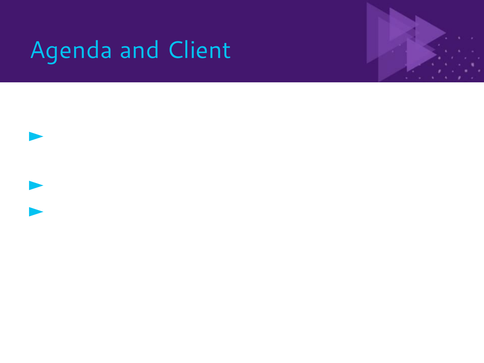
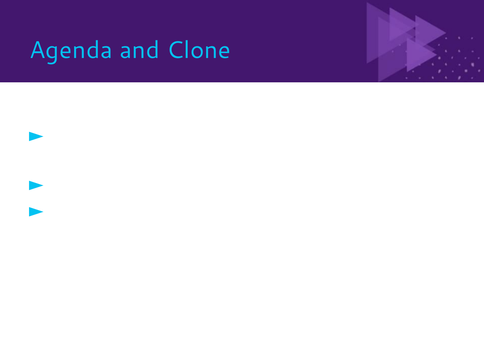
Client: Client -> Clone
